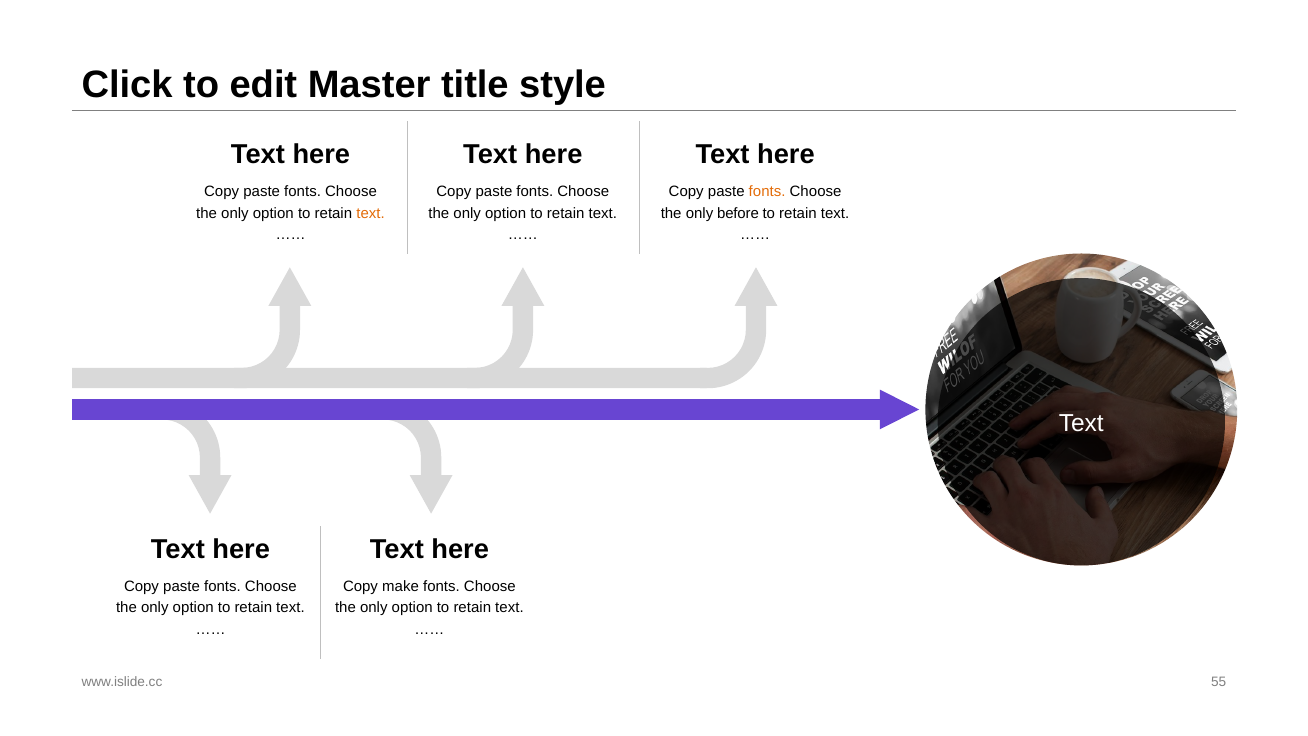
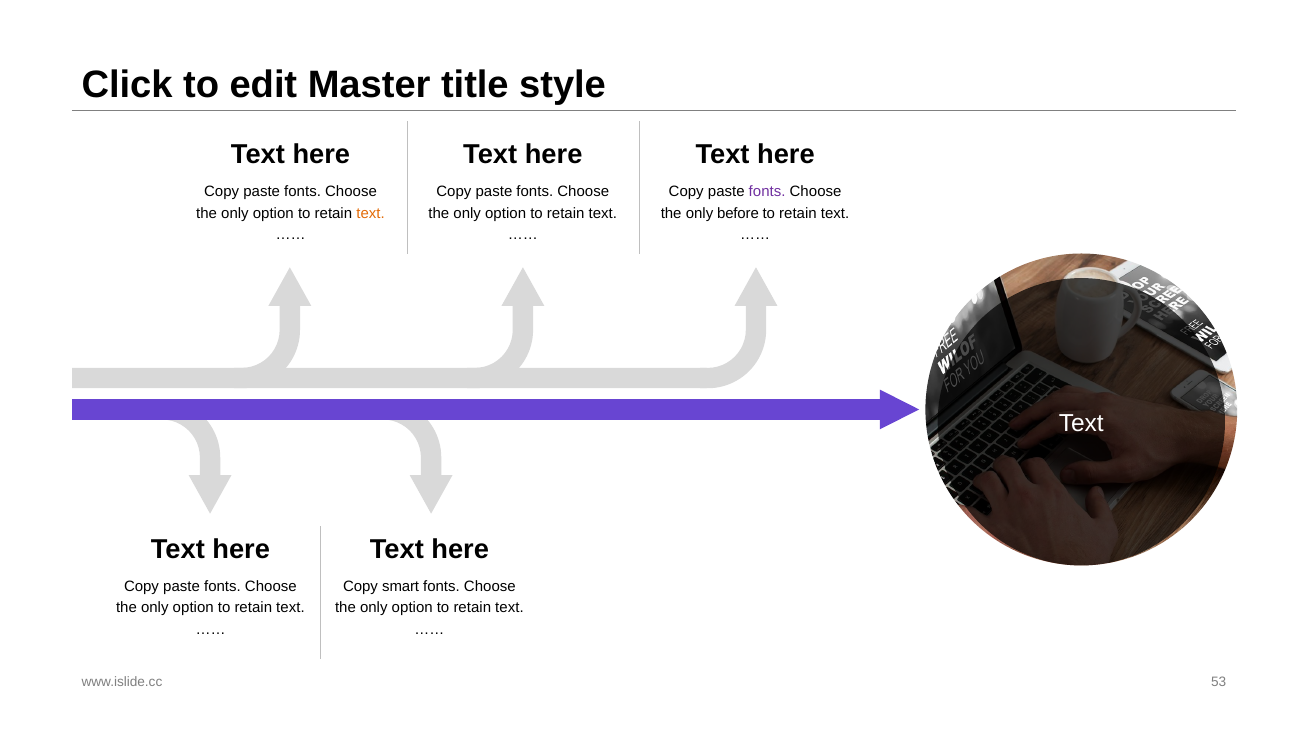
fonts at (767, 192) colour: orange -> purple
make: make -> smart
55: 55 -> 53
